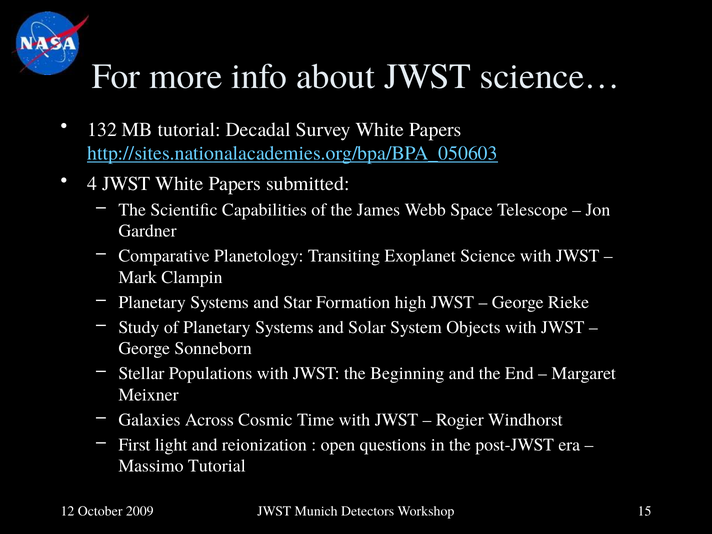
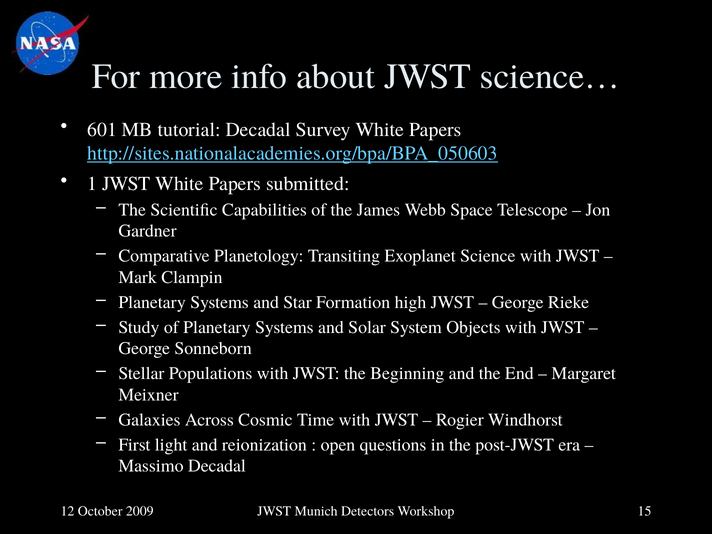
132: 132 -> 601
4: 4 -> 1
Massimo Tutorial: Tutorial -> Decadal
